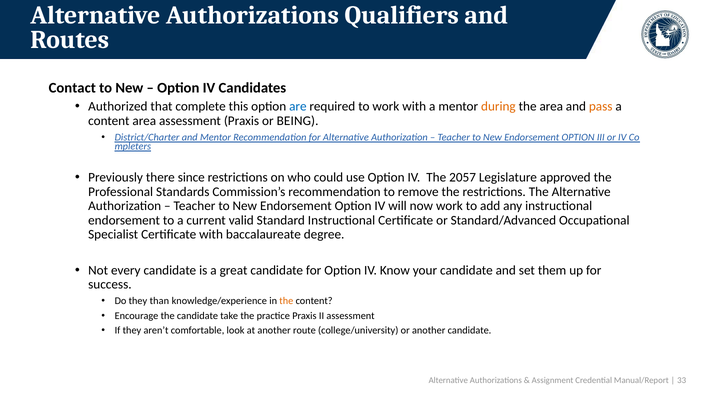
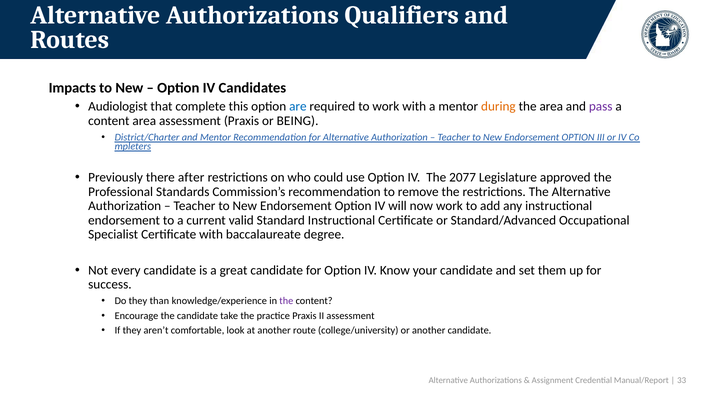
Contact: Contact -> Impacts
Authorized: Authorized -> Audiologist
pass colour: orange -> purple
since: since -> after
2057: 2057 -> 2077
the at (286, 301) colour: orange -> purple
